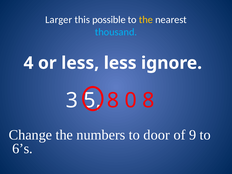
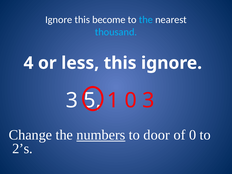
Larger at (59, 20): Larger -> Ignore
possible: possible -> become
the at (146, 20) colour: yellow -> light blue
less less: less -> this
8 at (113, 100): 8 -> 1
0 8: 8 -> 3
numbers underline: none -> present
of 9: 9 -> 0
6’s: 6’s -> 2’s
